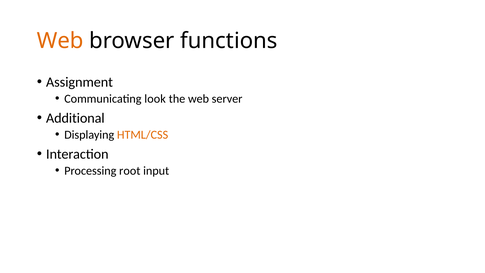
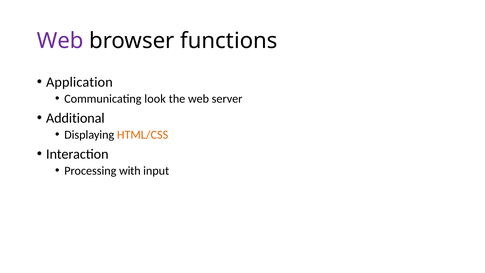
Web at (60, 41) colour: orange -> purple
Assignment: Assignment -> Application
root: root -> with
